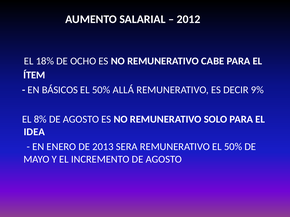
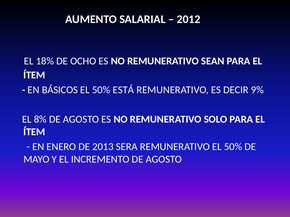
CABE: CABE -> SEAN
ALLÁ: ALLÁ -> ESTÁ
IDEA at (34, 132): IDEA -> ÍTEM
